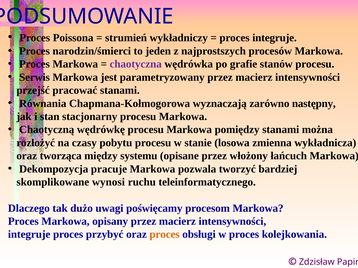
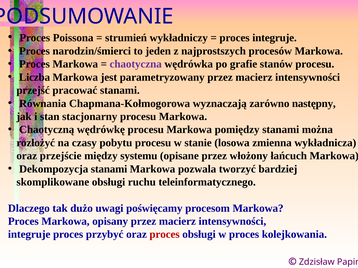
Serwis: Serwis -> Liczba
tworząca: tworząca -> przejście
Dekompozycja pracuje: pracuje -> stanami
skomplikowane wynosi: wynosi -> obsługi
proces at (165, 235) colour: orange -> red
